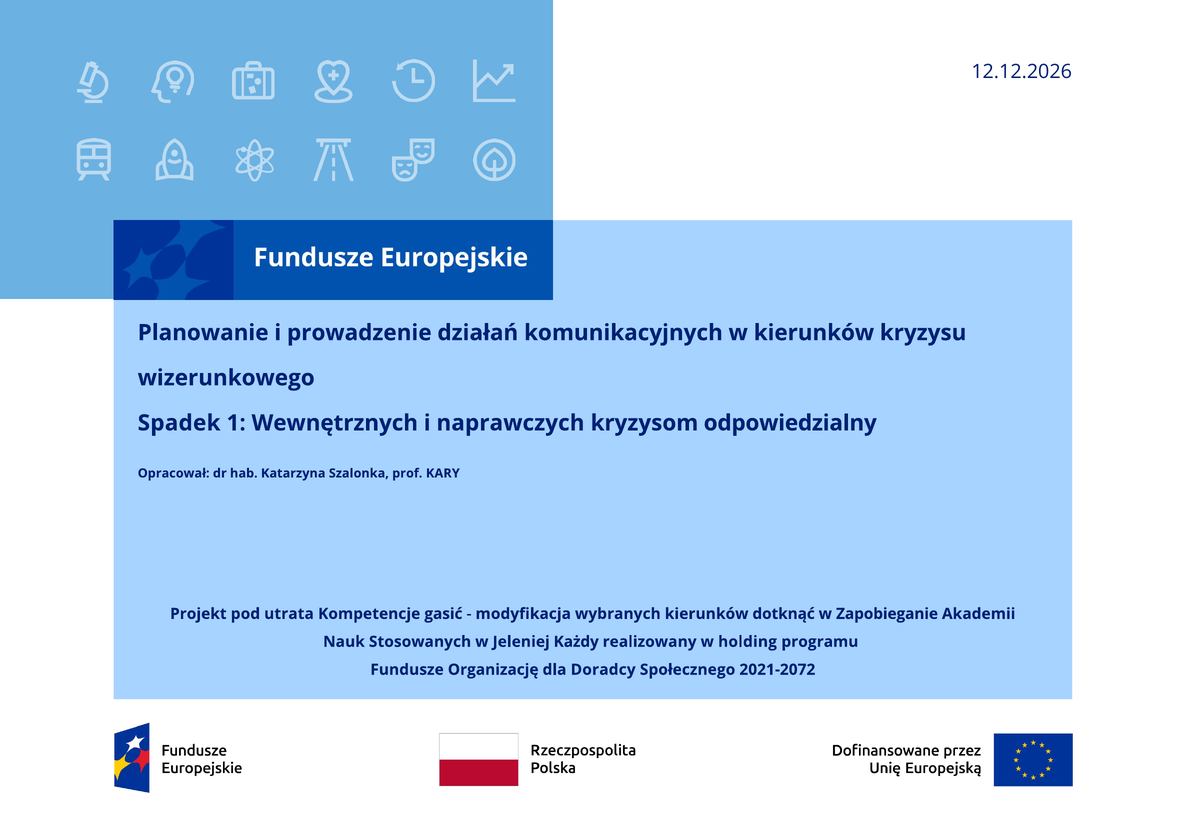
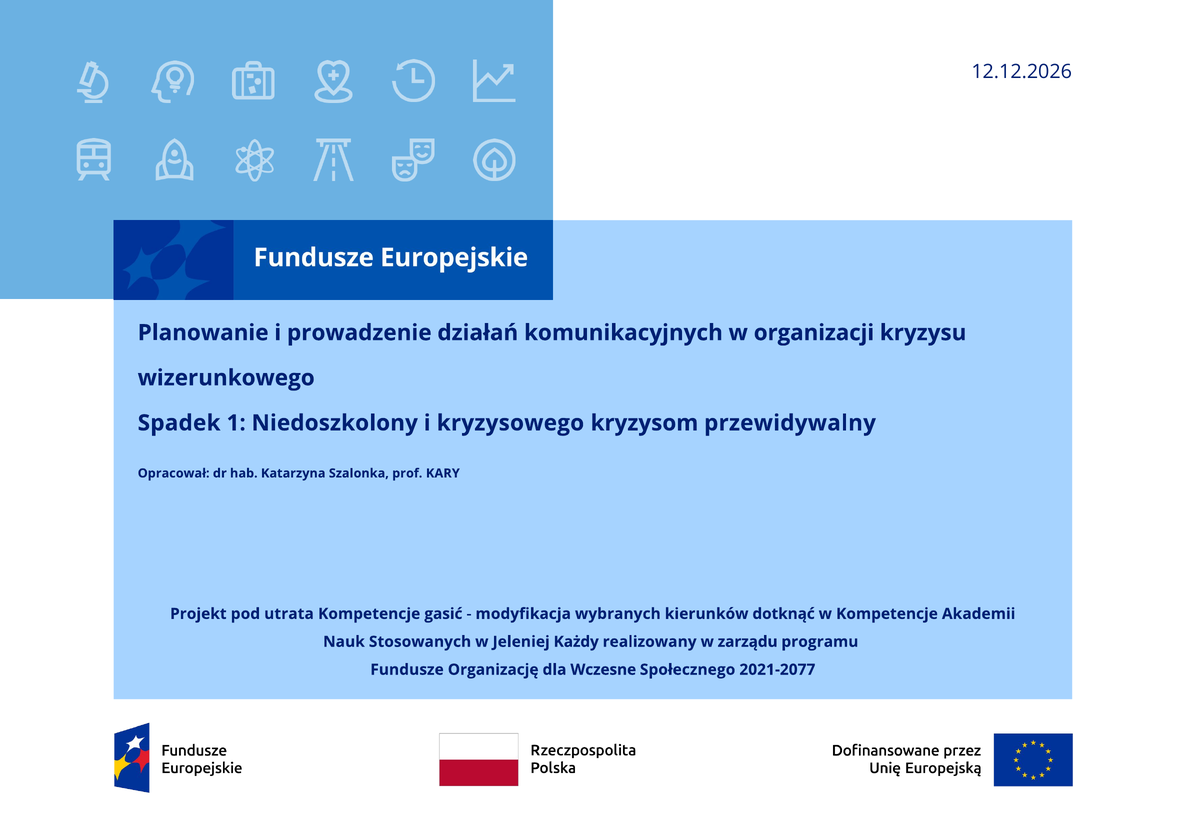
w kierunków: kierunków -> organizacji
Wewnętrznych: Wewnętrznych -> Niedoszkolony
naprawczych: naprawczych -> kryzysowego
odpowiedzialny: odpowiedzialny -> przewidywalny
w Zapobieganie: Zapobieganie -> Kompetencje
holding: holding -> zarządu
Doradcy: Doradcy -> Wczesne
2021-2072: 2021-2072 -> 2021-2077
